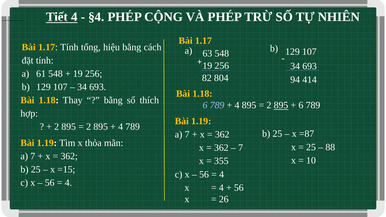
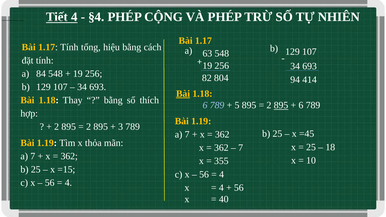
61: 61 -> 84
Bài at (183, 94) underline: none -> present
4 at (237, 105): 4 -> 5
4 at (121, 127): 4 -> 3
=87: =87 -> =45
88: 88 -> 18
26: 26 -> 40
